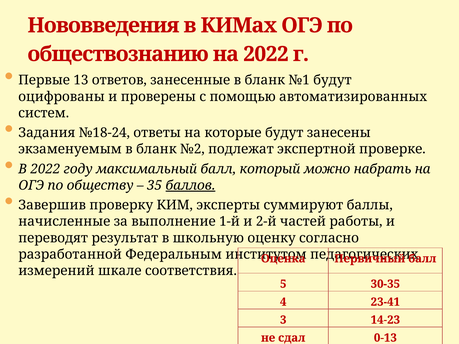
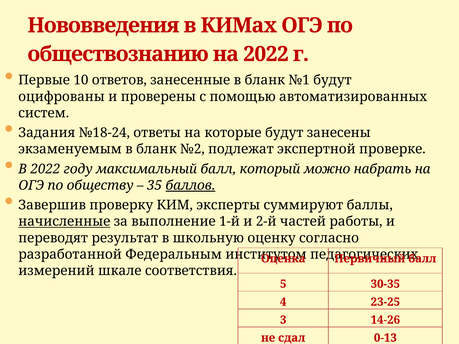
13: 13 -> 10
начисленные underline: none -> present
23-41: 23-41 -> 23-25
14-23: 14-23 -> 14-26
